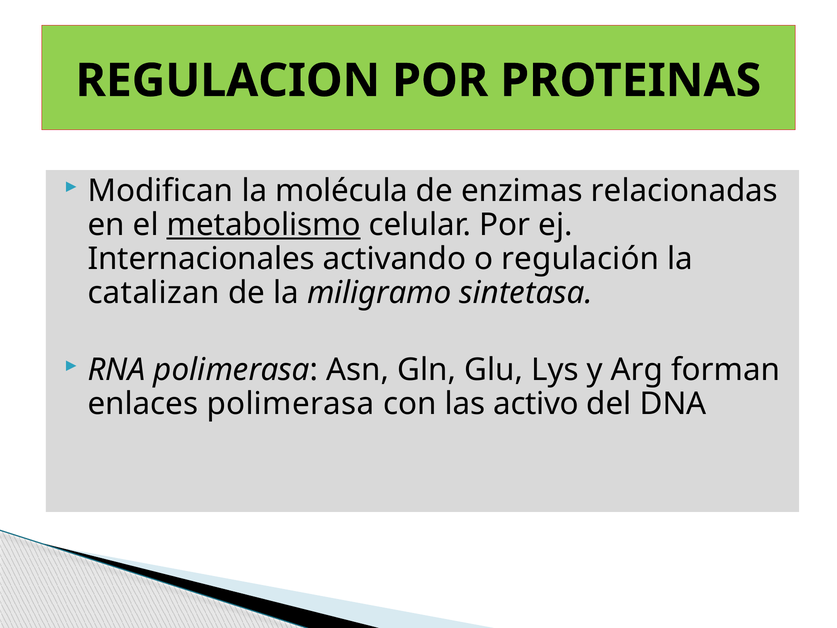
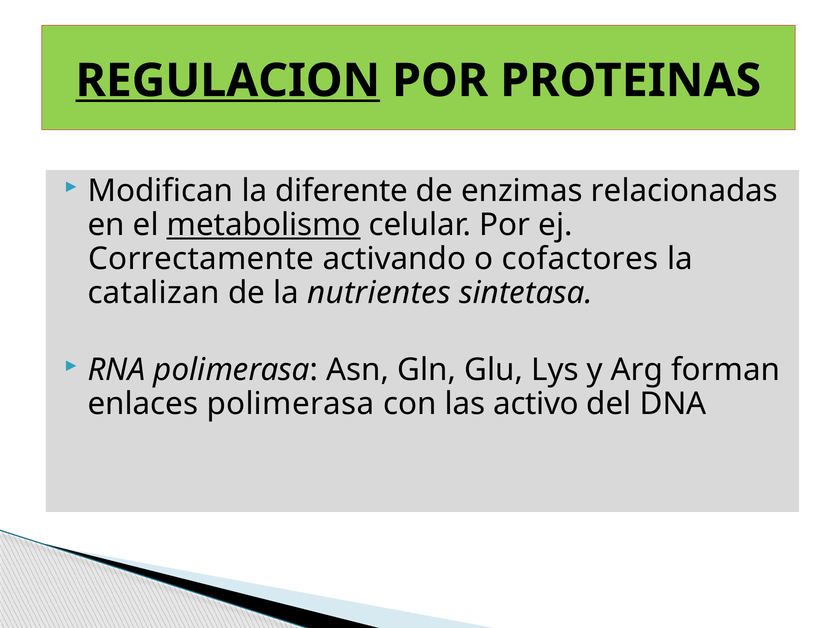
REGULACION underline: none -> present
molécula: molécula -> diferente
Internacionales: Internacionales -> Correctamente
regulación: regulación -> cofactores
miligramo: miligramo -> nutrientes
